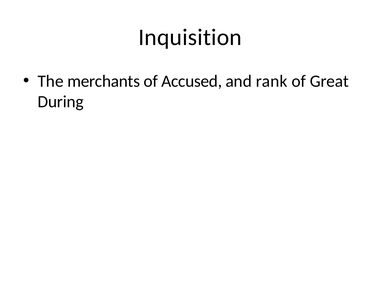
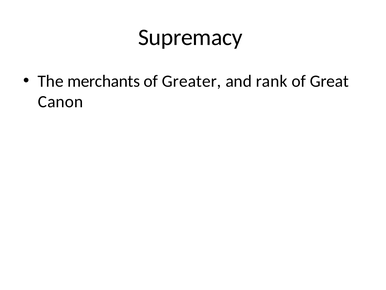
Inquisition: Inquisition -> Supremacy
Accused: Accused -> Greater
During: During -> Canon
